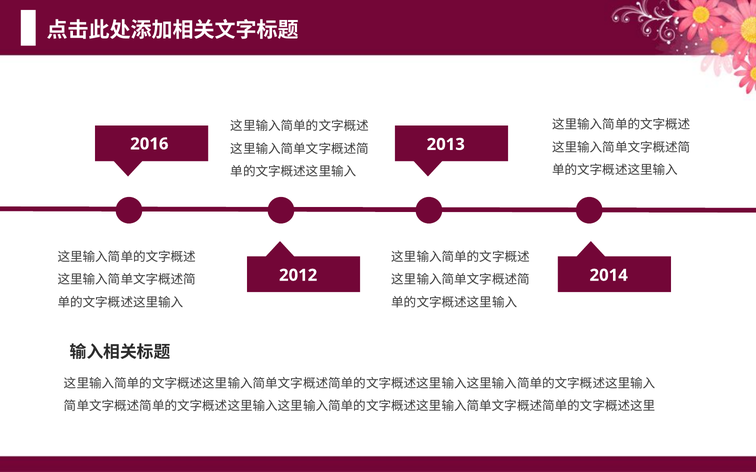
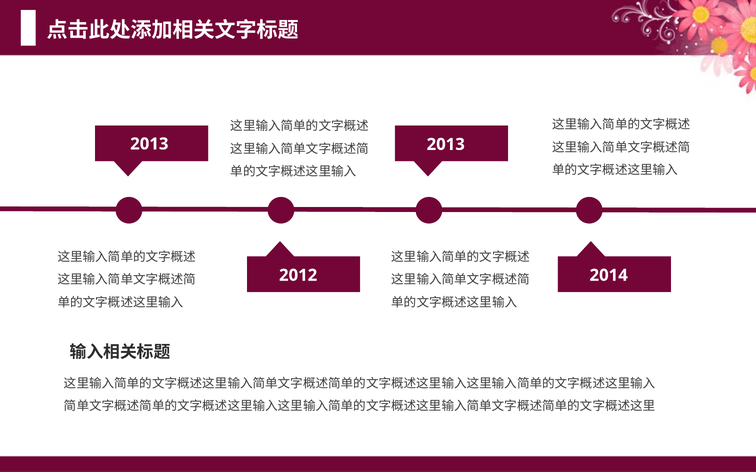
2016 at (149, 144): 2016 -> 2013
